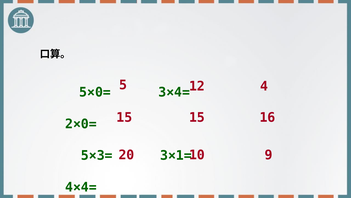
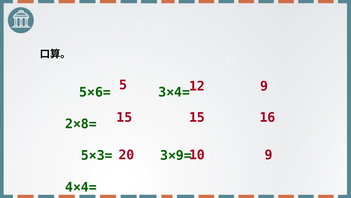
12 4: 4 -> 9
5×0=: 5×0= -> 5×6=
2×0=: 2×0= -> 2×8=
3×1=: 3×1= -> 3×9=
